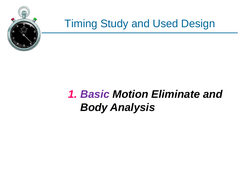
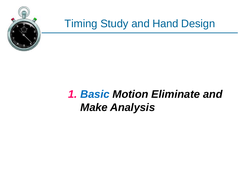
Used: Used -> Hand
Basic colour: purple -> blue
Body: Body -> Make
